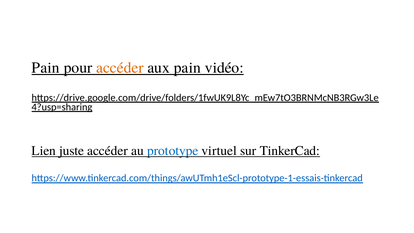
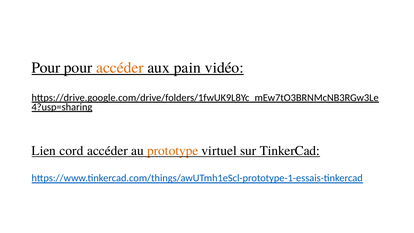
Pain at (46, 68): Pain -> Pour
juste: juste -> cord
prototype colour: blue -> orange
